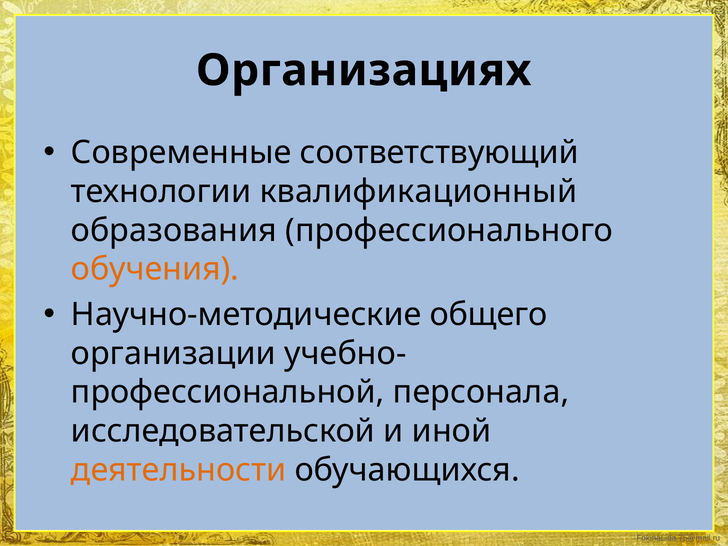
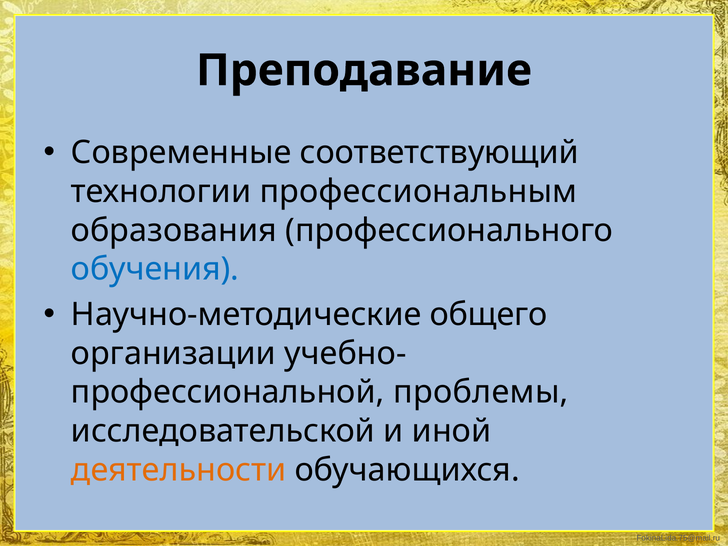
Организациях: Организациях -> Преподавание
квалификационный: квалификационный -> профессиональным
обучения colour: orange -> blue
персонала: персонала -> проблемы
